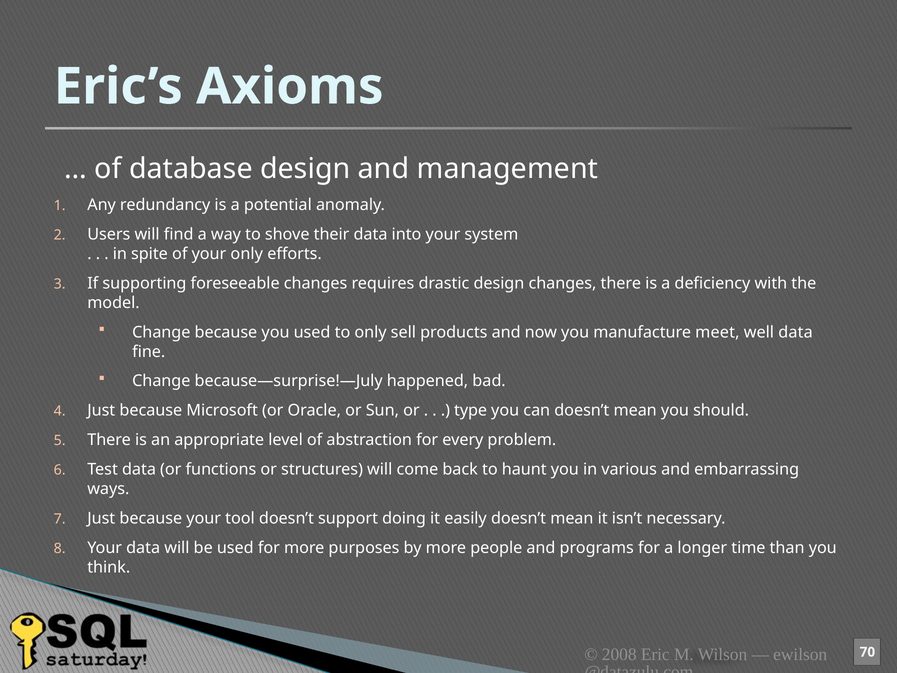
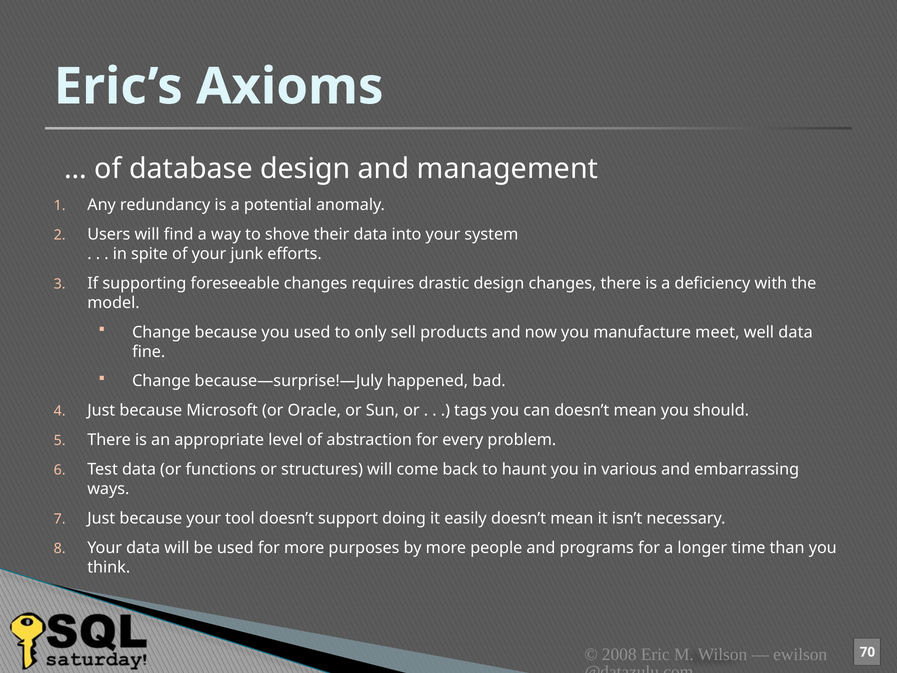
your only: only -> junk
type: type -> tags
